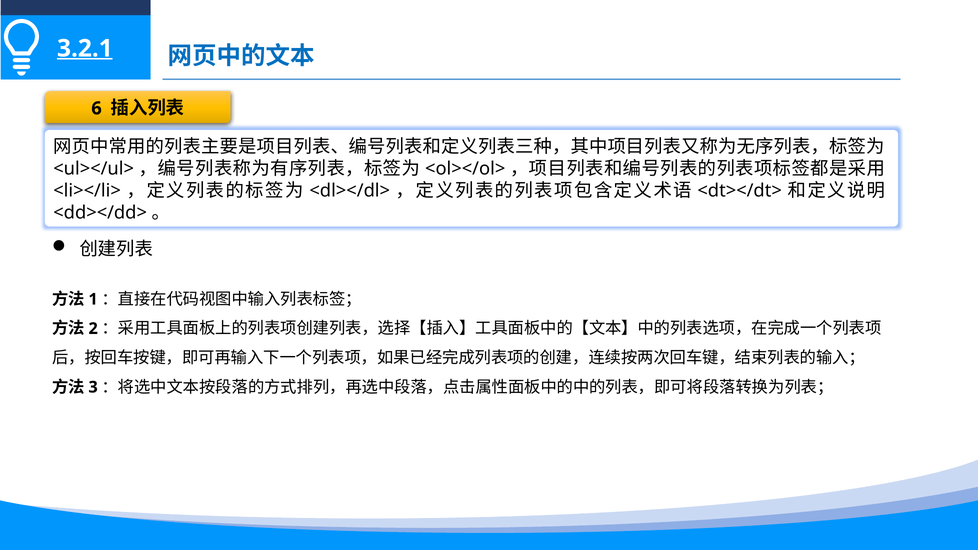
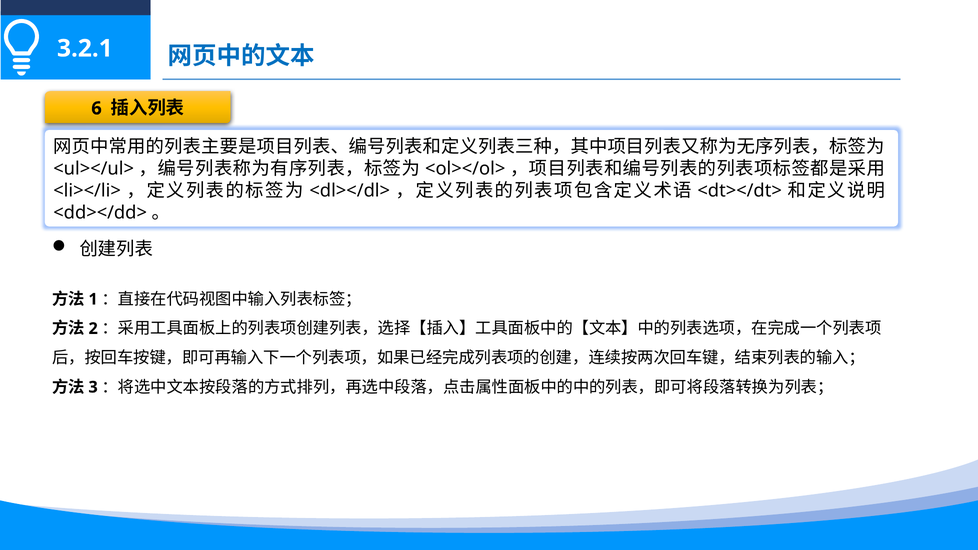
3.2.1 underline: present -> none
